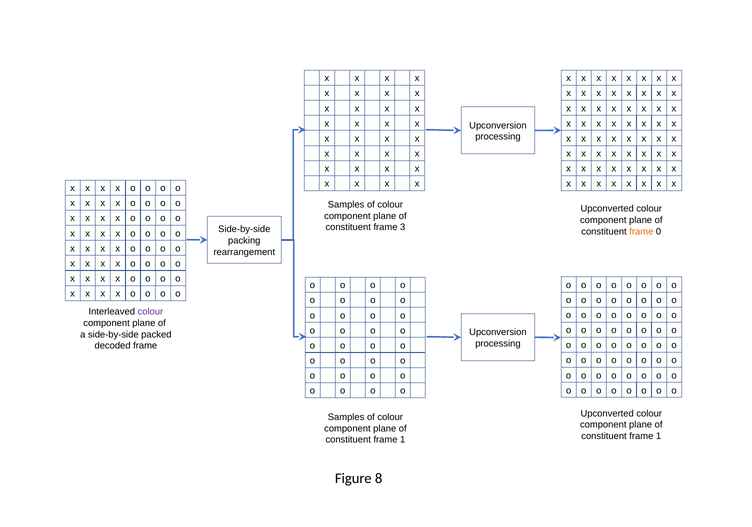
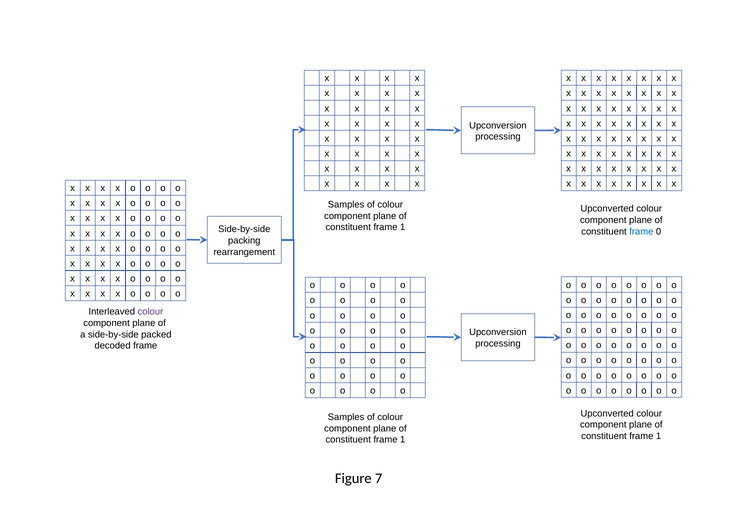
3 at (403, 227): 3 -> 1
frame at (641, 231) colour: orange -> blue
8: 8 -> 7
